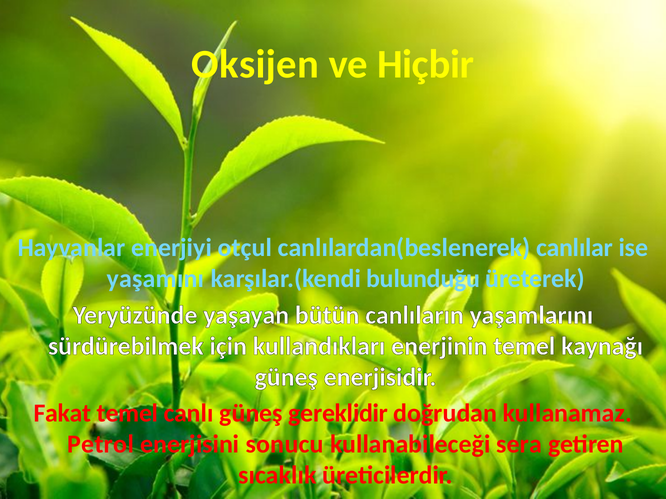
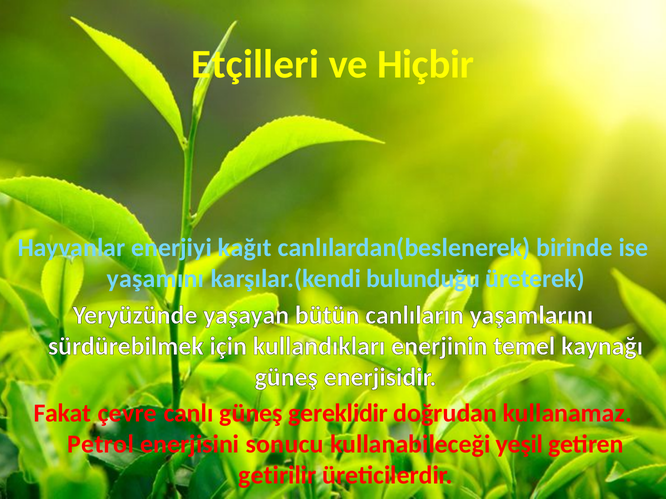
Oksijen: Oksijen -> Etçilleri
otçul: otçul -> kağıt
canlılar: canlılar -> birinde
Fakat temel: temel -> çevre
sera: sera -> yeşil
sıcaklık: sıcaklık -> getirilir
